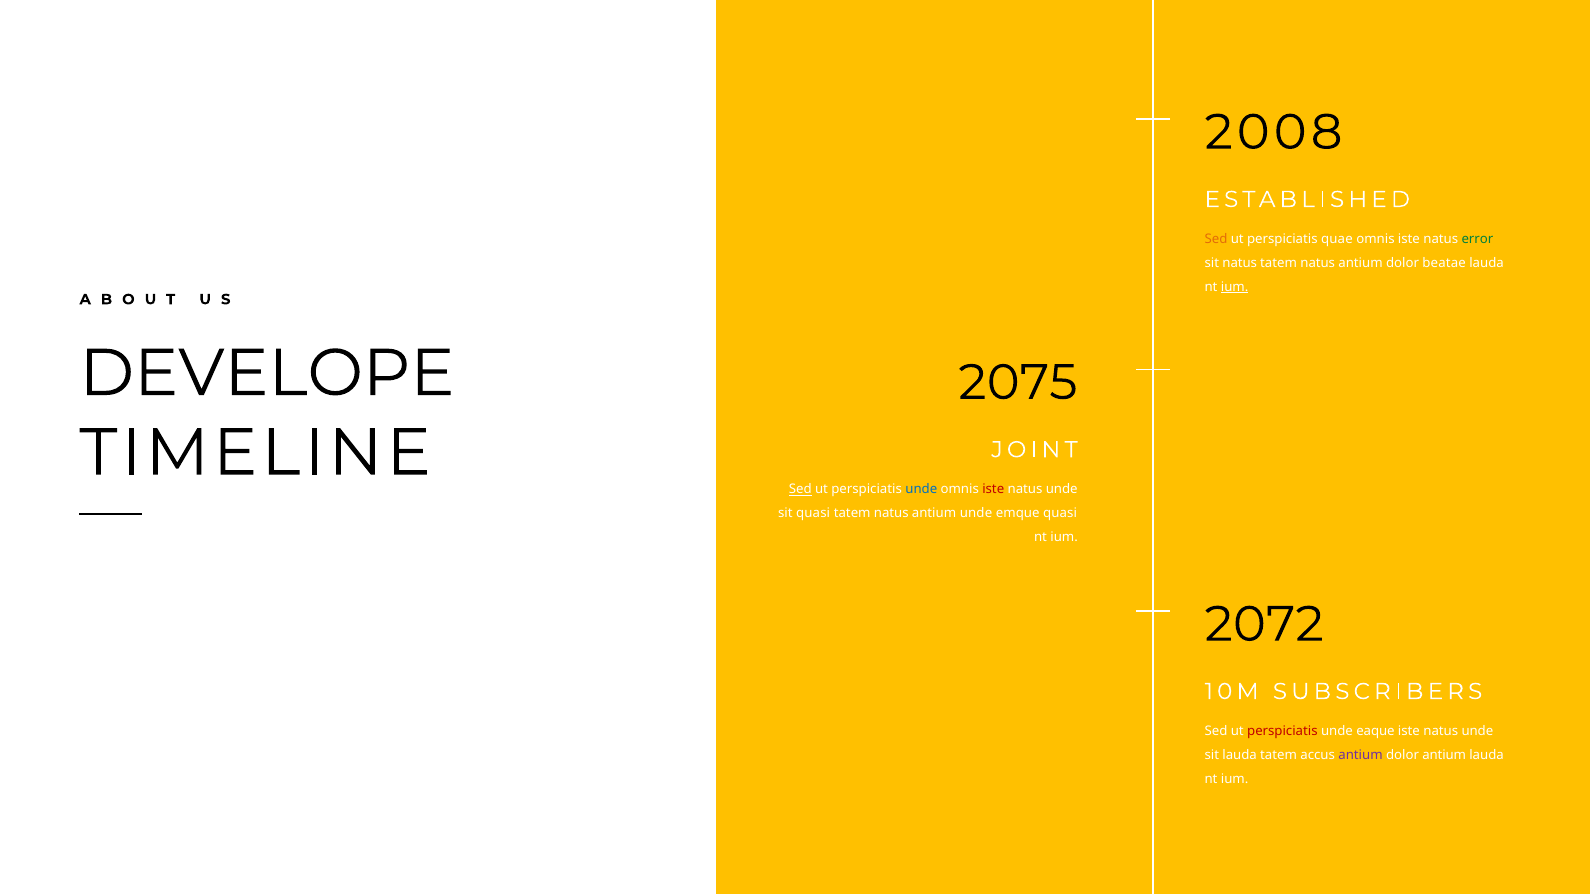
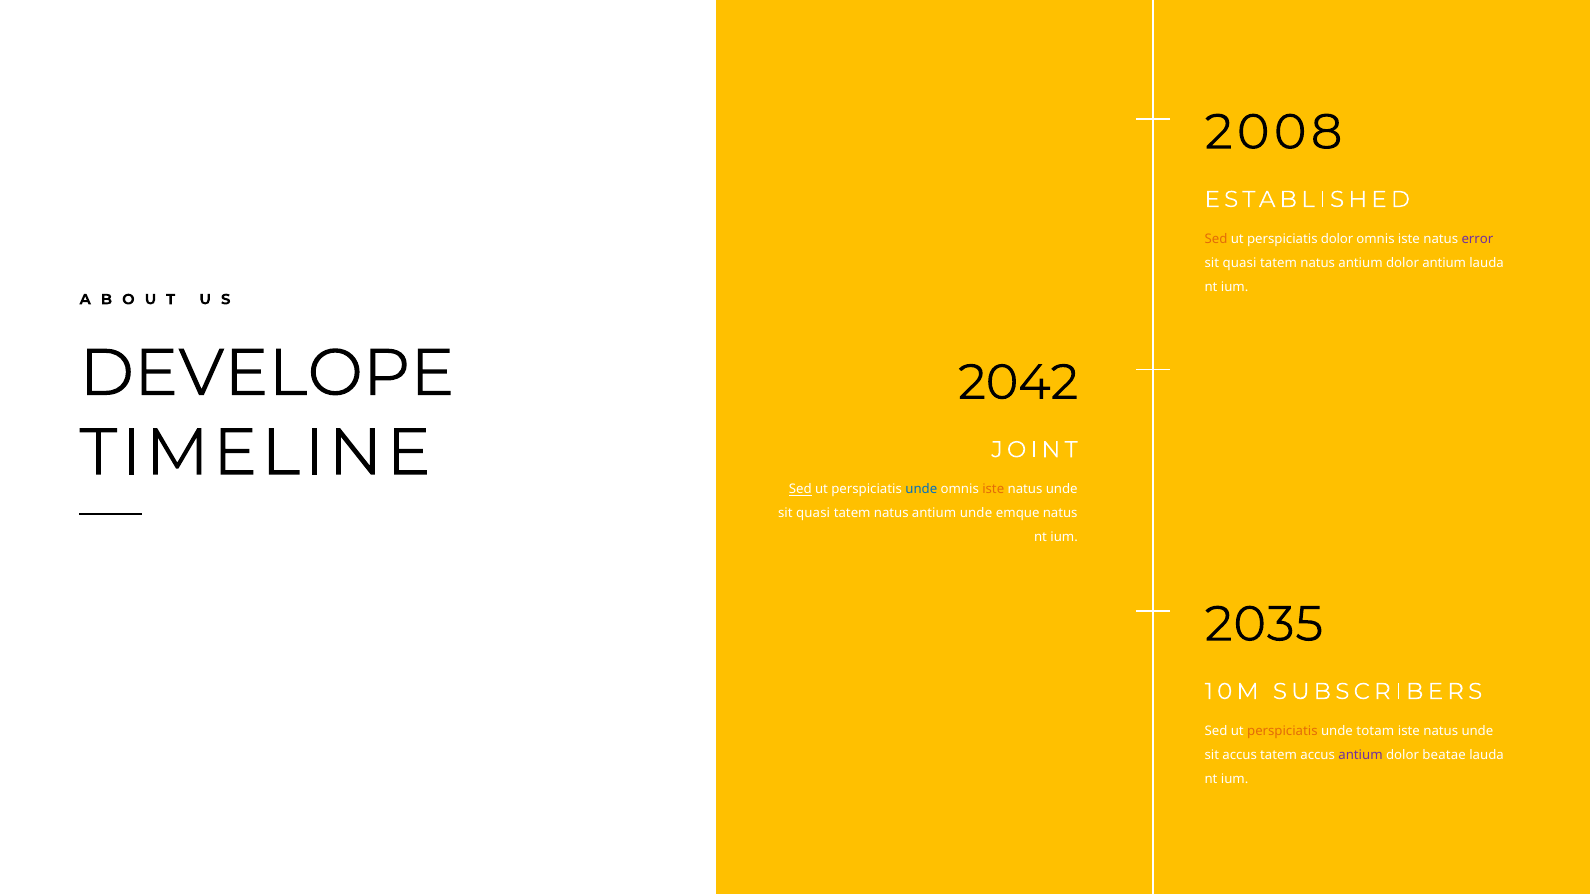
perspiciatis quae: quae -> dolor
error colour: green -> purple
natus at (1240, 263): natus -> quasi
dolor beatae: beatae -> antium
ium at (1235, 287) underline: present -> none
2075: 2075 -> 2042
iste at (993, 489) colour: red -> orange
emque quasi: quasi -> natus
2072: 2072 -> 2035
perspiciatis at (1282, 731) colour: red -> orange
eaque: eaque -> totam
sit lauda: lauda -> accus
dolor antium: antium -> beatae
